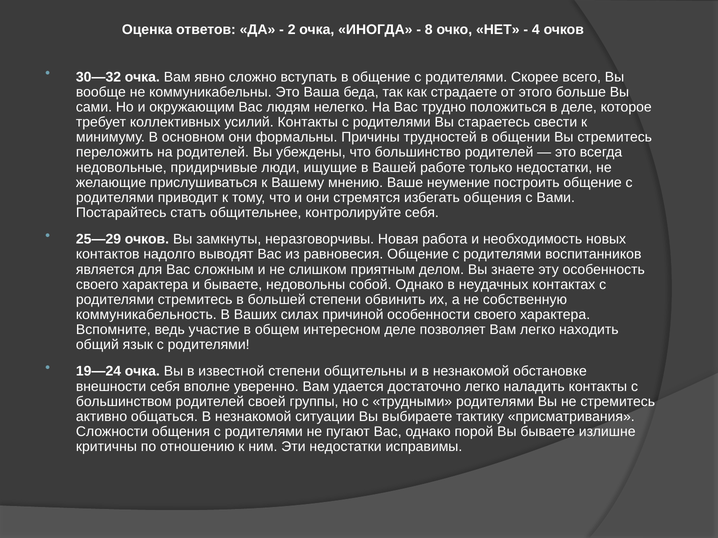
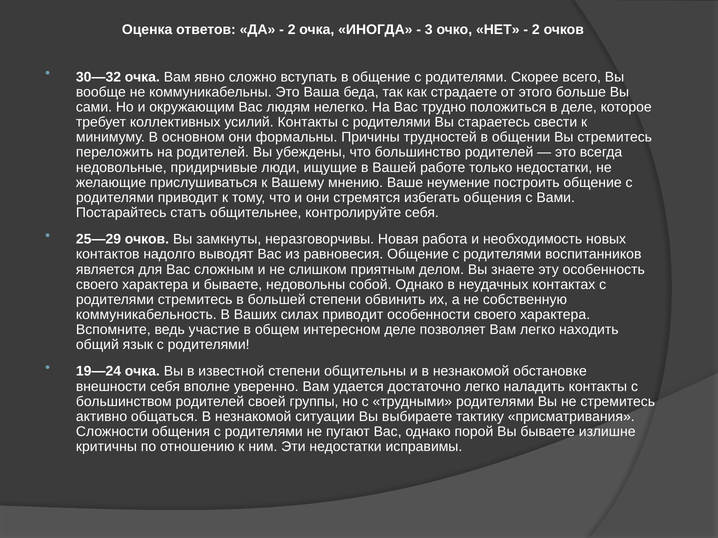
8: 8 -> 3
4 at (536, 30): 4 -> 2
силах причиной: причиной -> приводит
